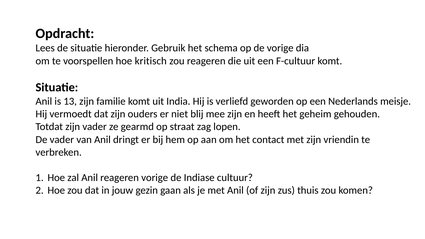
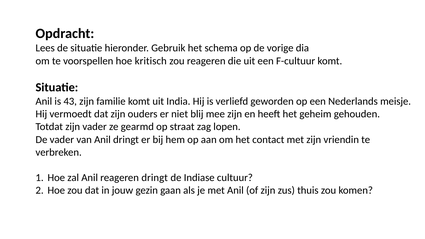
13: 13 -> 43
reageren vorige: vorige -> dringt
